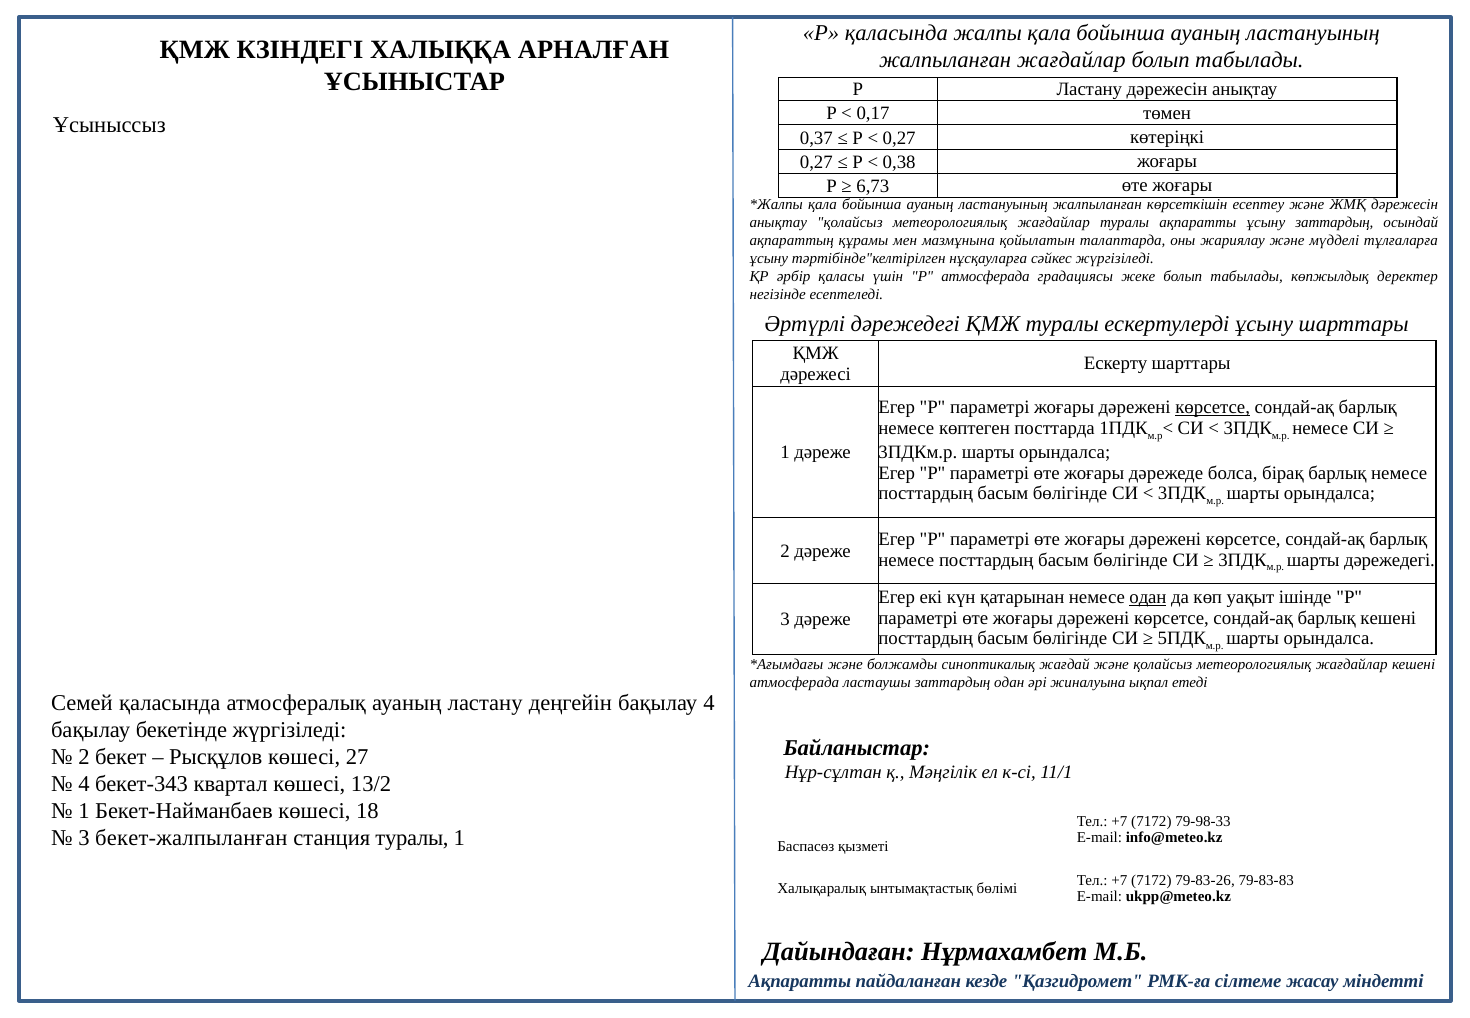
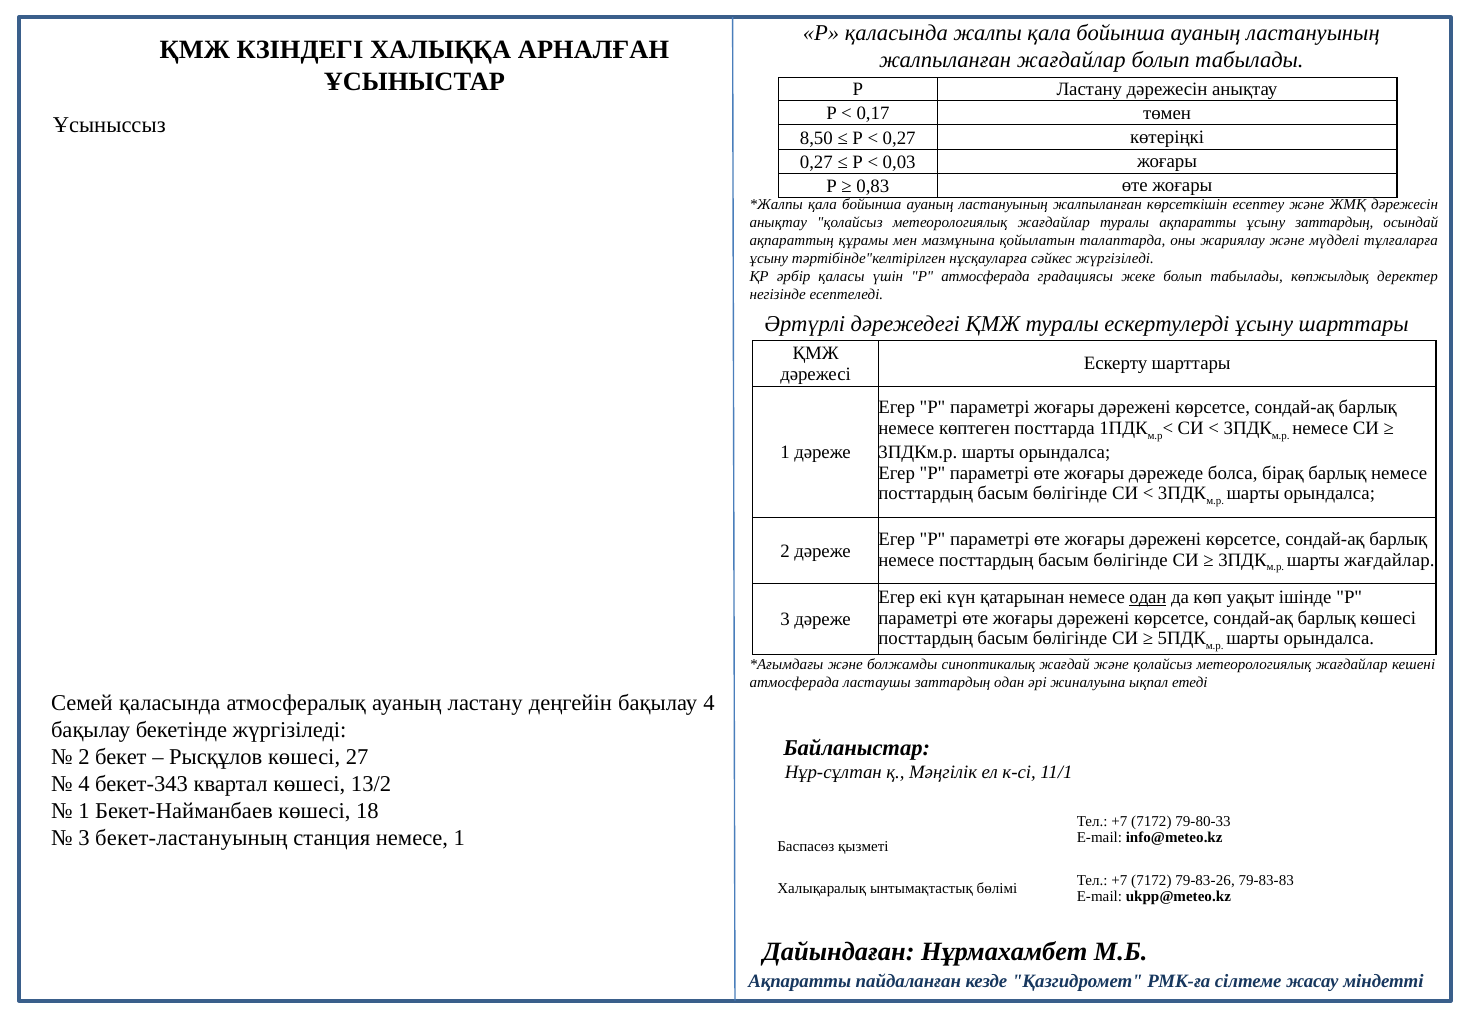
0,37: 0,37 -> 8,50
0,38: 0,38 -> 0,03
6,73: 6,73 -> 0,83
көрсетсе at (1213, 407) underline: present -> none
шарты дәрежедегі: дәрежедегі -> жағдайлар
барлық кешені: кешені -> көшесі
79-98-33: 79-98-33 -> 79-80-33
бекет-жалпыланған: бекет-жалпыланған -> бекет-ластануының
станция туралы: туралы -> немесе
